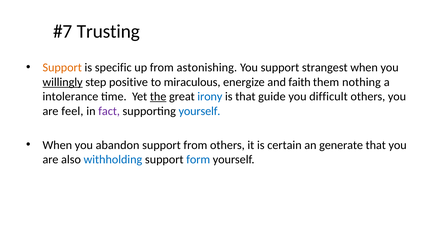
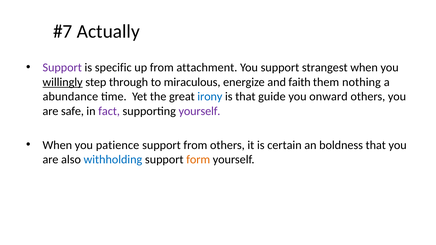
Trusting: Trusting -> Actually
Support at (62, 68) colour: orange -> purple
astonishing: astonishing -> attachment
positive: positive -> through
intolerance: intolerance -> abundance
the underline: present -> none
difficult: difficult -> onward
feel: feel -> safe
yourself at (199, 111) colour: blue -> purple
abandon: abandon -> patience
generate: generate -> boldness
form colour: blue -> orange
